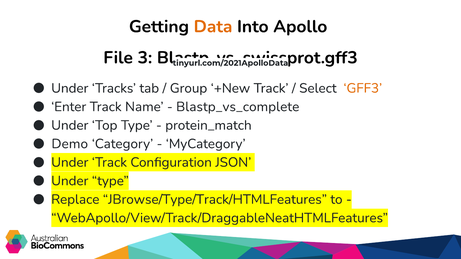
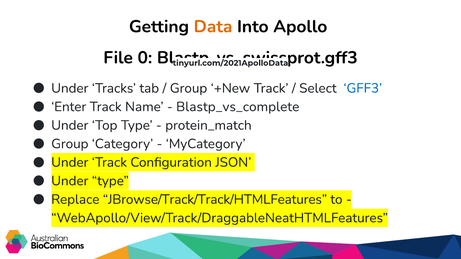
3: 3 -> 0
GFF3 colour: orange -> blue
Demo at (70, 144): Demo -> Group
JBrowse/Type/Track/HTMLFeatures: JBrowse/Type/Track/HTMLFeatures -> JBrowse/Track/Track/HTMLFeatures
